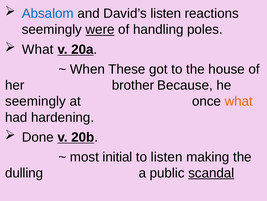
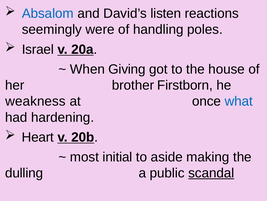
were underline: present -> none
What at (38, 49): What -> Israel
These: These -> Giving
Because: Because -> Firstborn
seemingly at (35, 101): seemingly -> weakness
what at (239, 101) colour: orange -> blue
Done: Done -> Heart
to listen: listen -> aside
